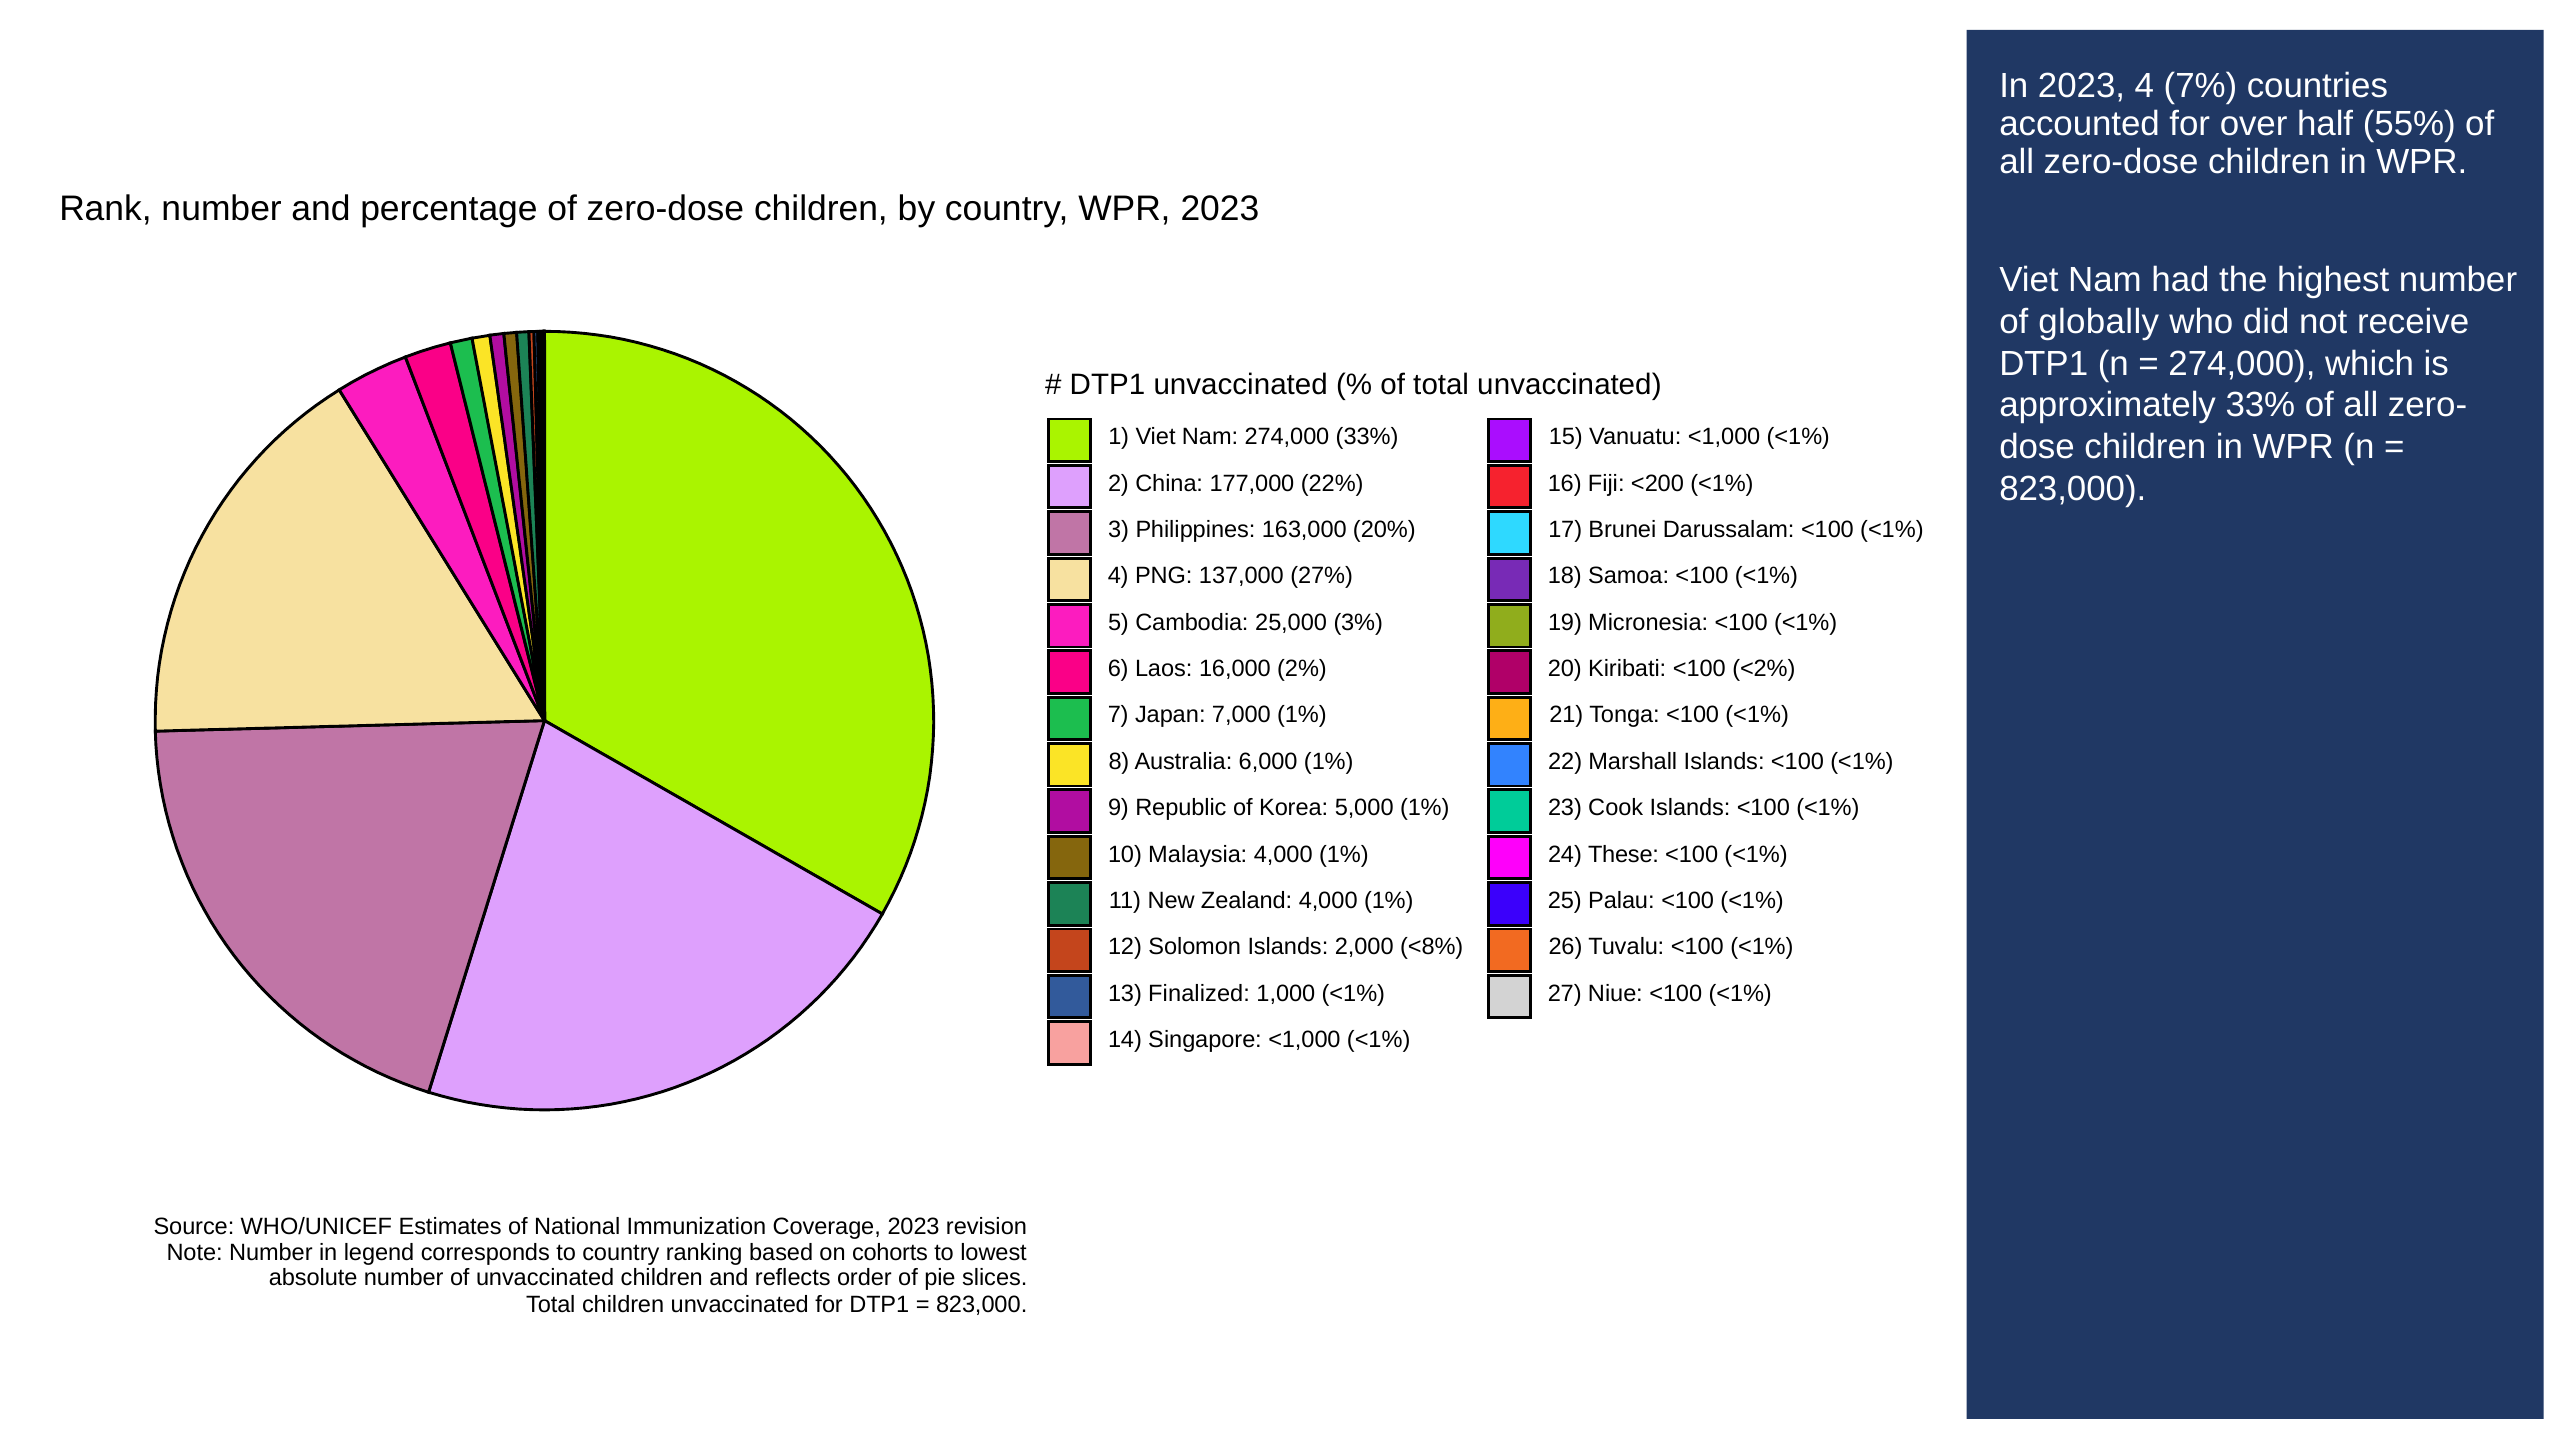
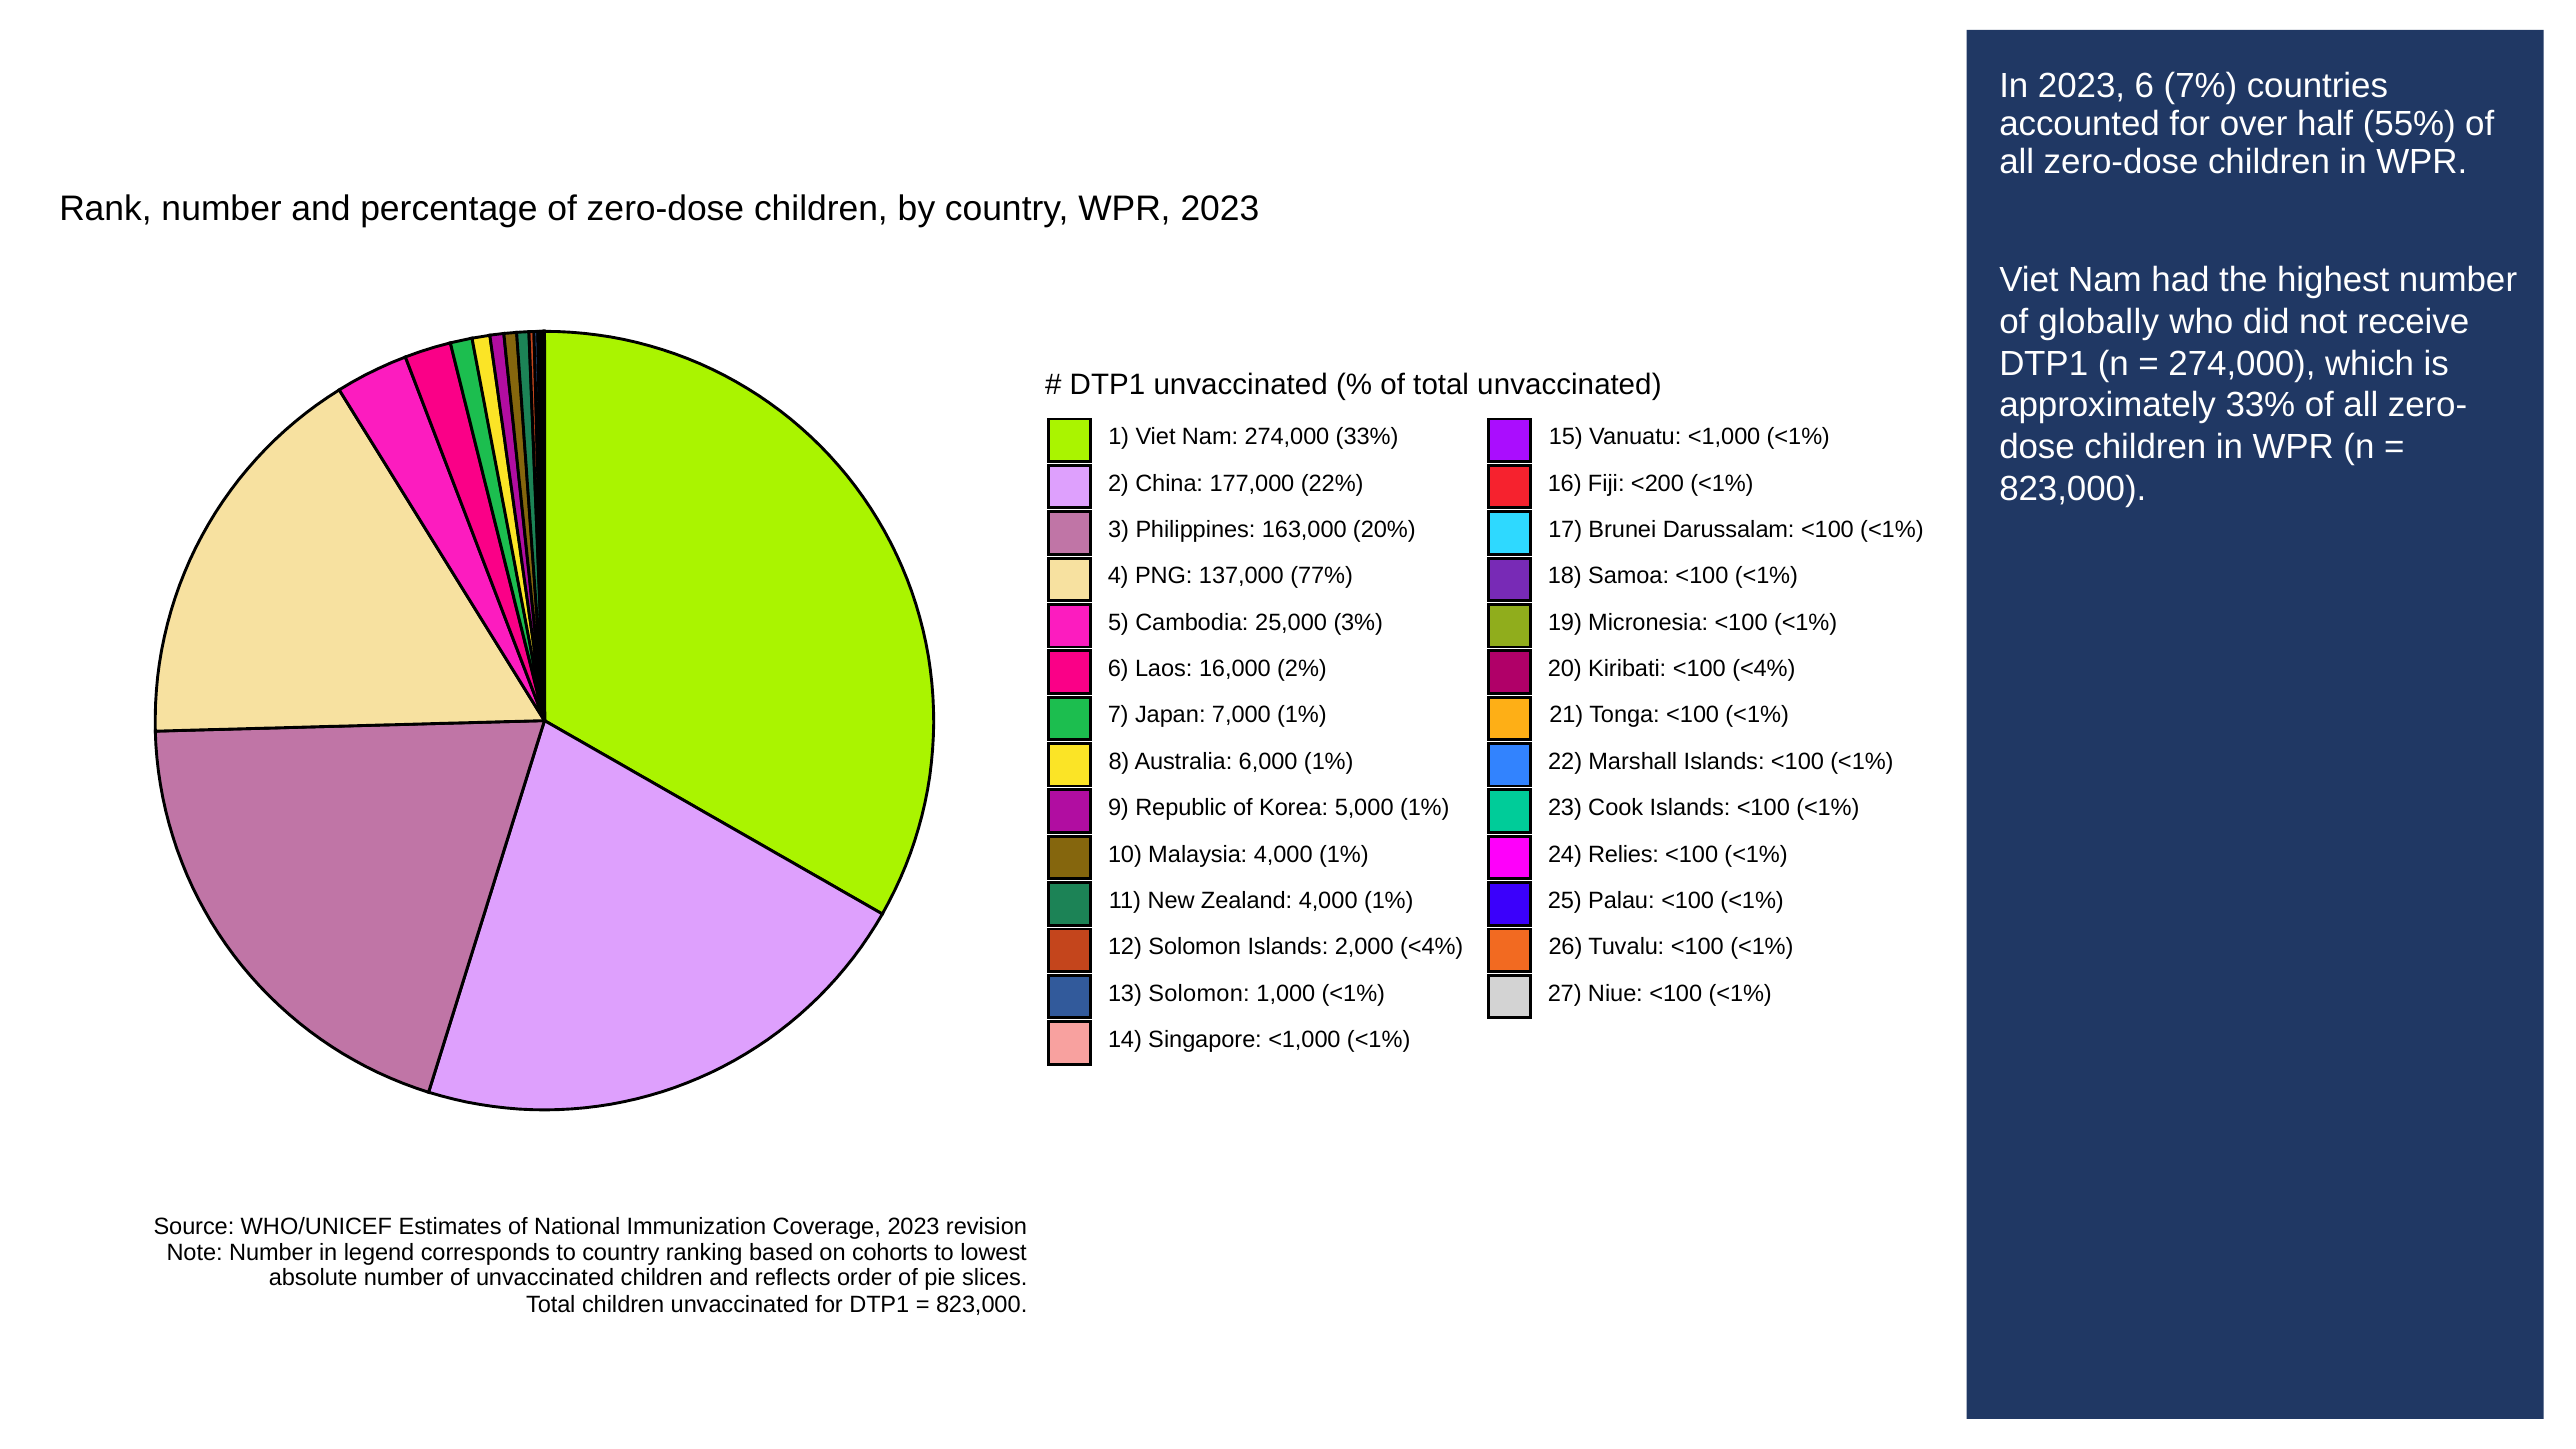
2023 4: 4 -> 6
27%: 27% -> 77%
<100 <2%: <2% -> <4%
These: These -> Relies
2,000 <8%: <8% -> <4%
13 Finalized: Finalized -> Solomon
